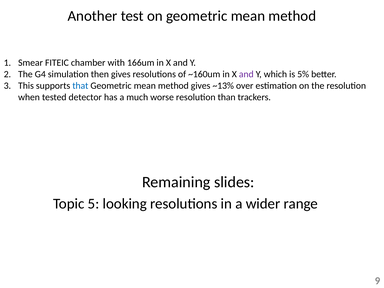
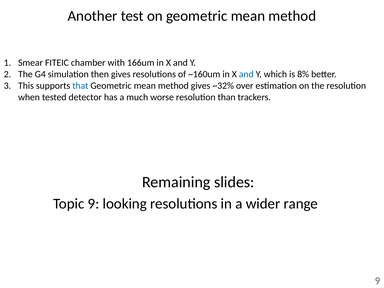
and at (246, 74) colour: purple -> blue
5%: 5% -> 8%
~13%: ~13% -> ~32%
Topic 5: 5 -> 9
